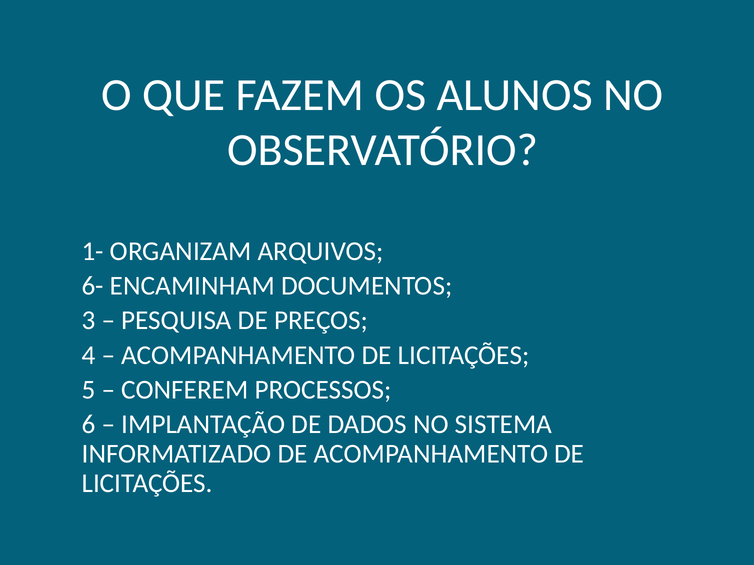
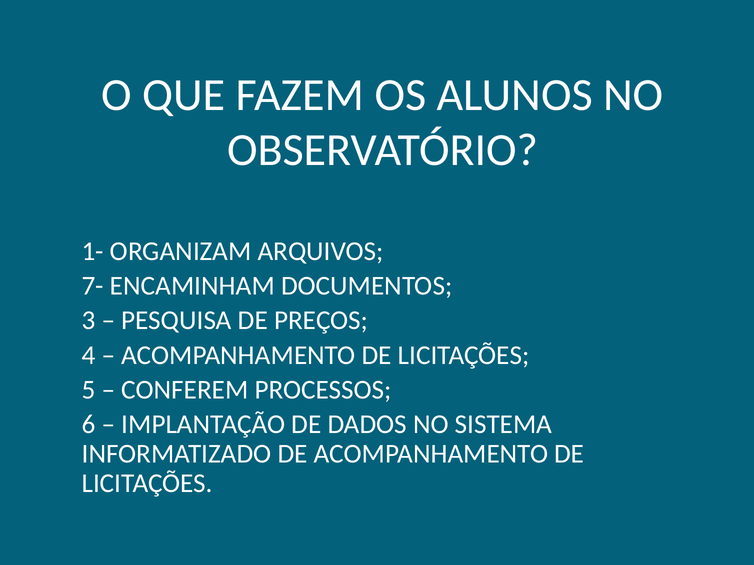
6-: 6- -> 7-
